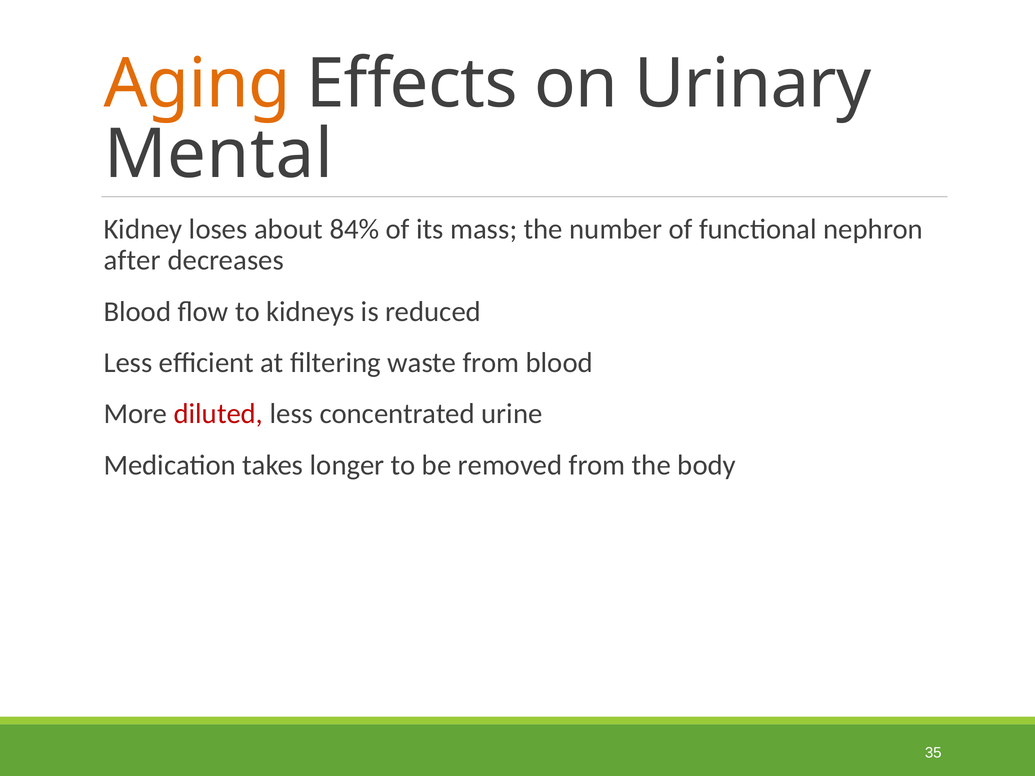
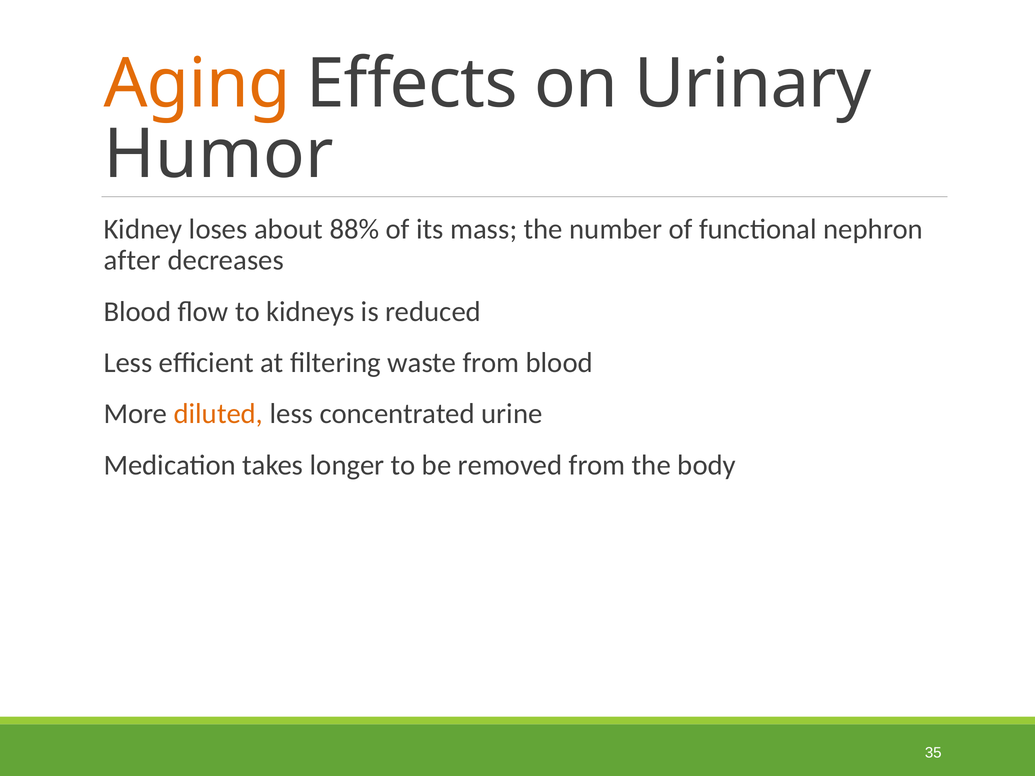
Mental: Mental -> Humor
84%: 84% -> 88%
diluted colour: red -> orange
